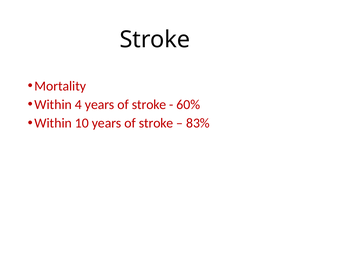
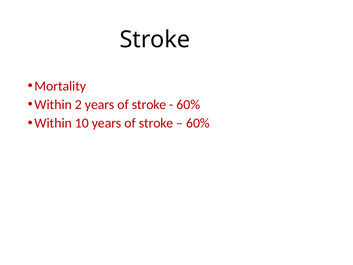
4: 4 -> 2
83% at (198, 123): 83% -> 60%
